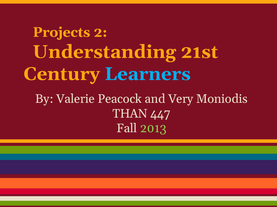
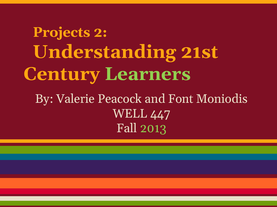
Learners colour: light blue -> light green
Very: Very -> Font
THAN: THAN -> WELL
